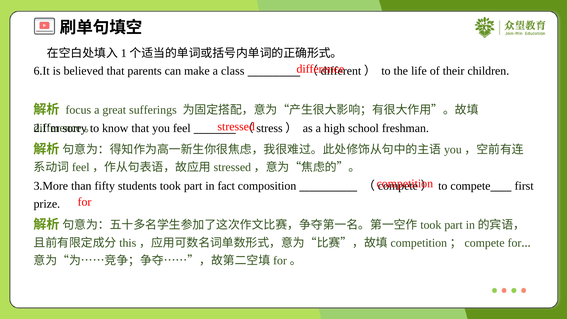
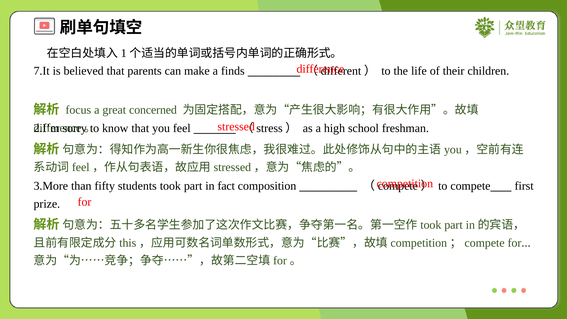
6.It: 6.It -> 7.It
class: class -> finds
sufferings: sufferings -> concerned
